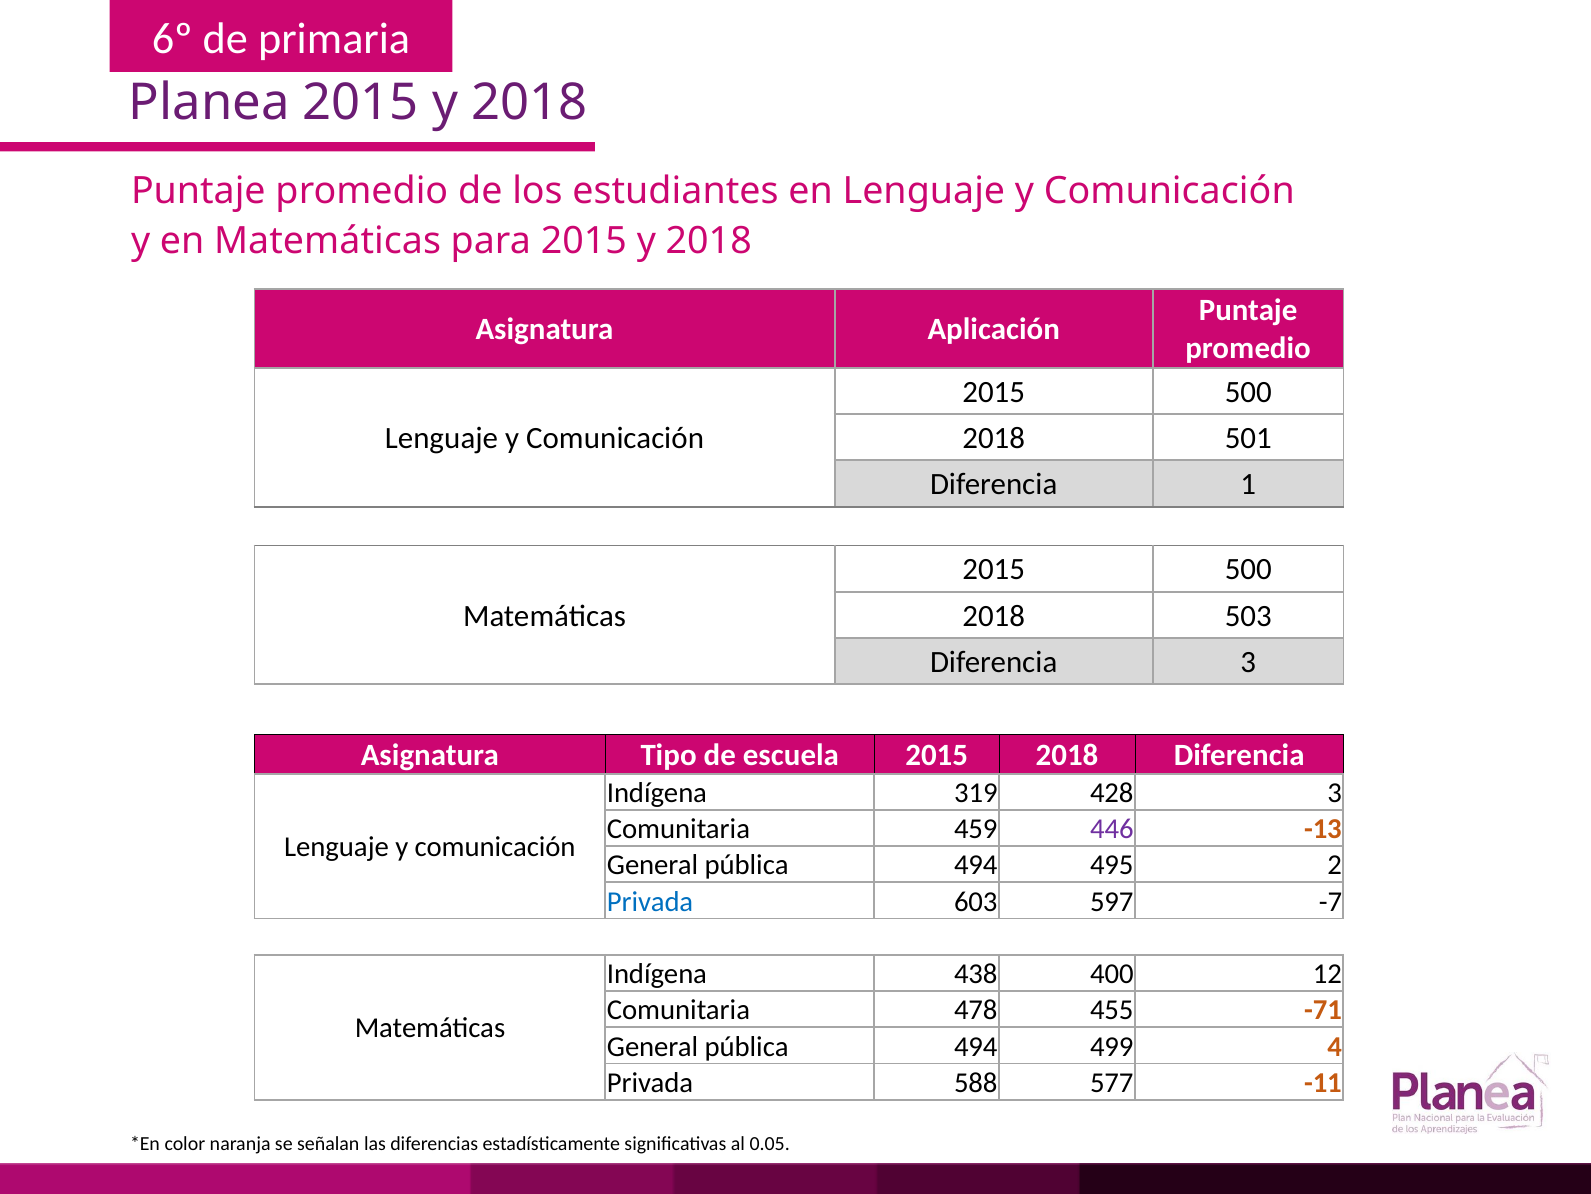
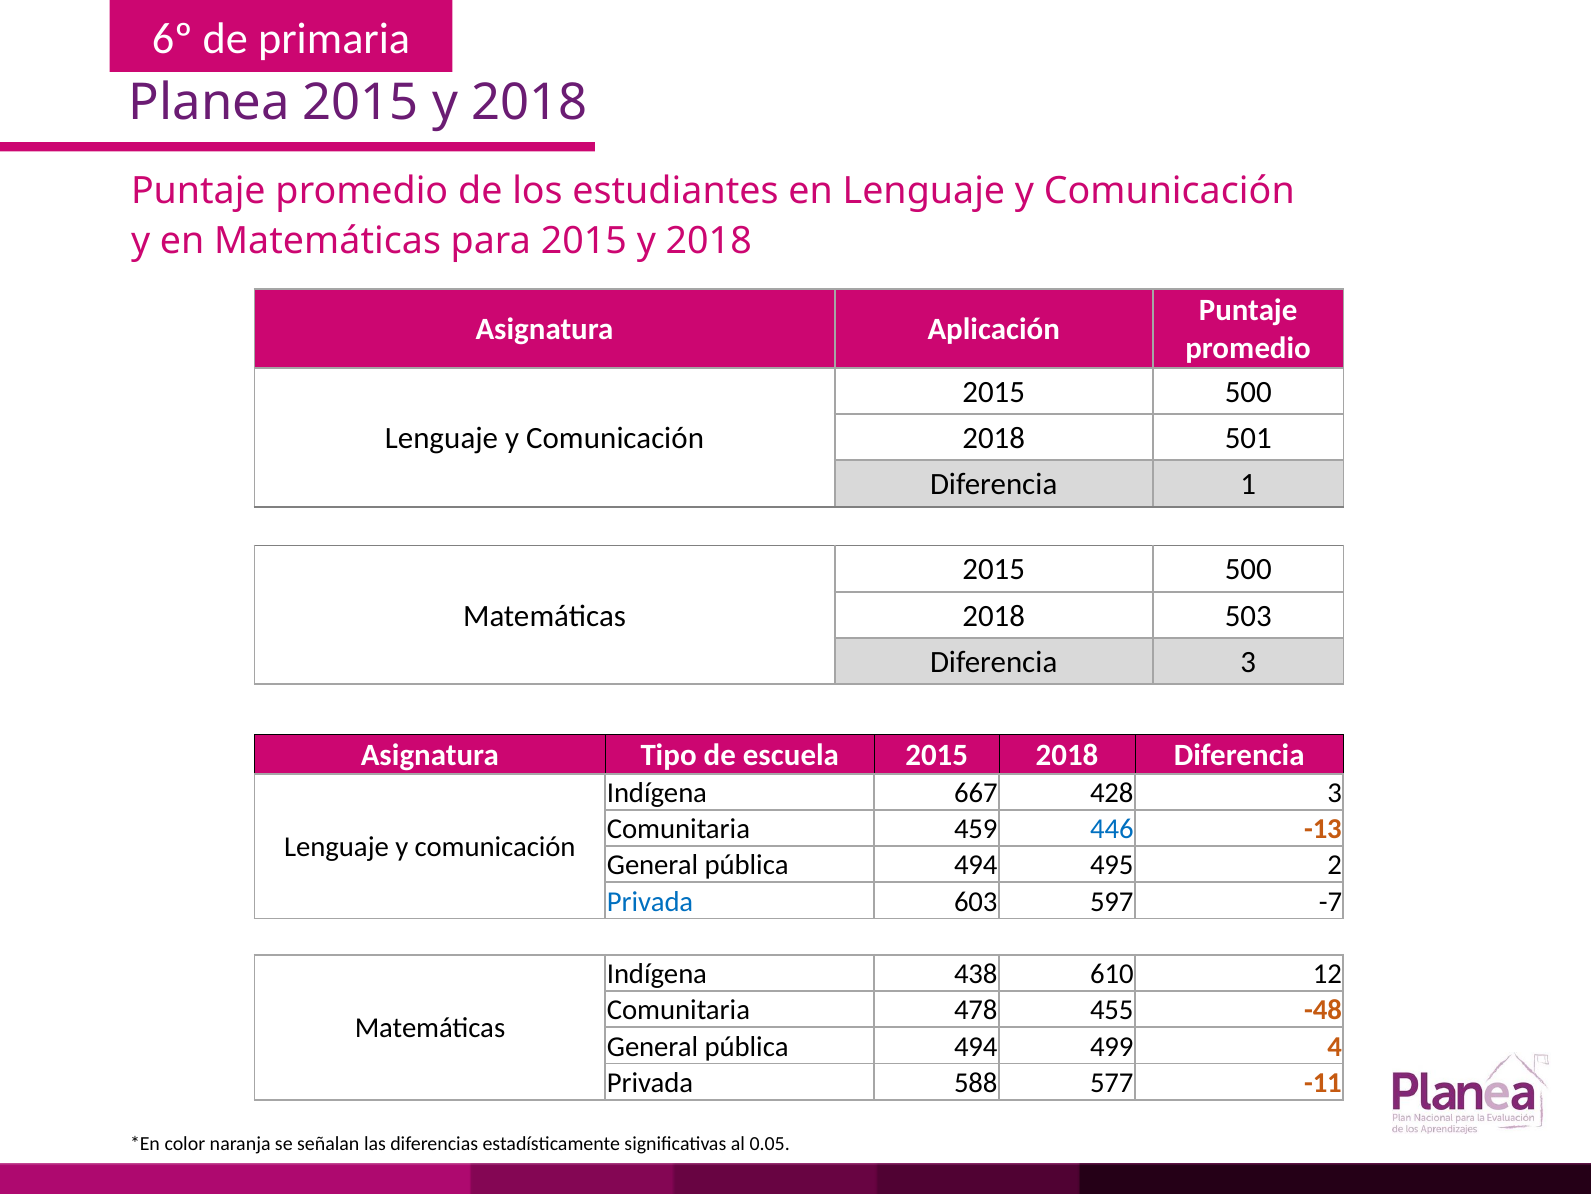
319: 319 -> 667
446 colour: purple -> blue
400: 400 -> 610
-71: -71 -> -48
